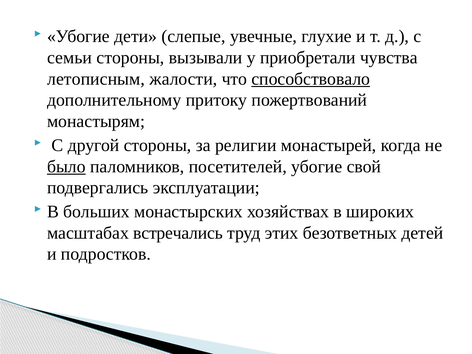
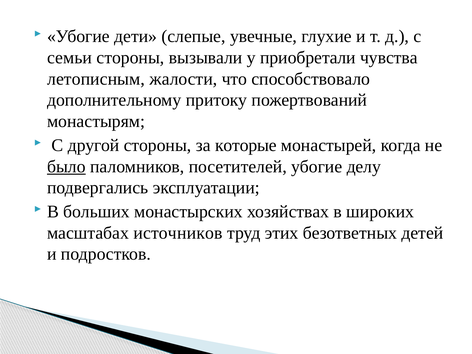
способствовало underline: present -> none
религии: религии -> которые
свой: свой -> делу
встречались: встречались -> источников
